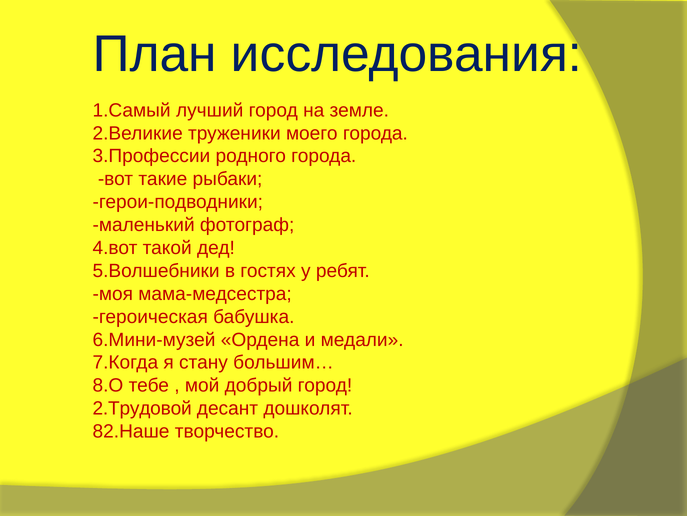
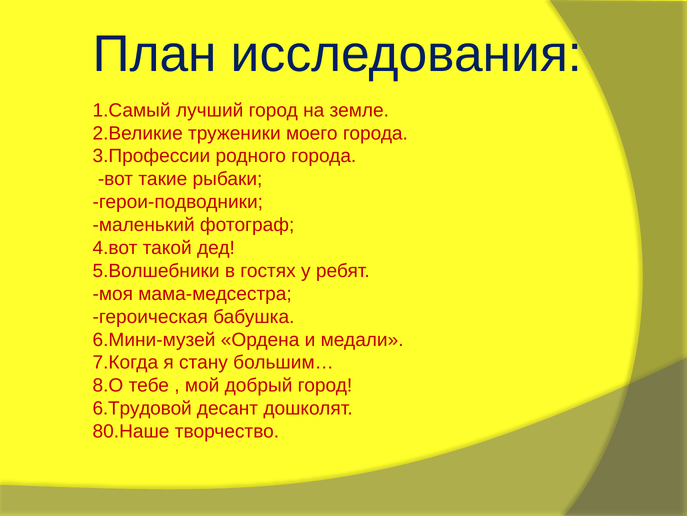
2.Трудовой: 2.Трудовой -> 6.Трудовой
82.Наше: 82.Наше -> 80.Наше
